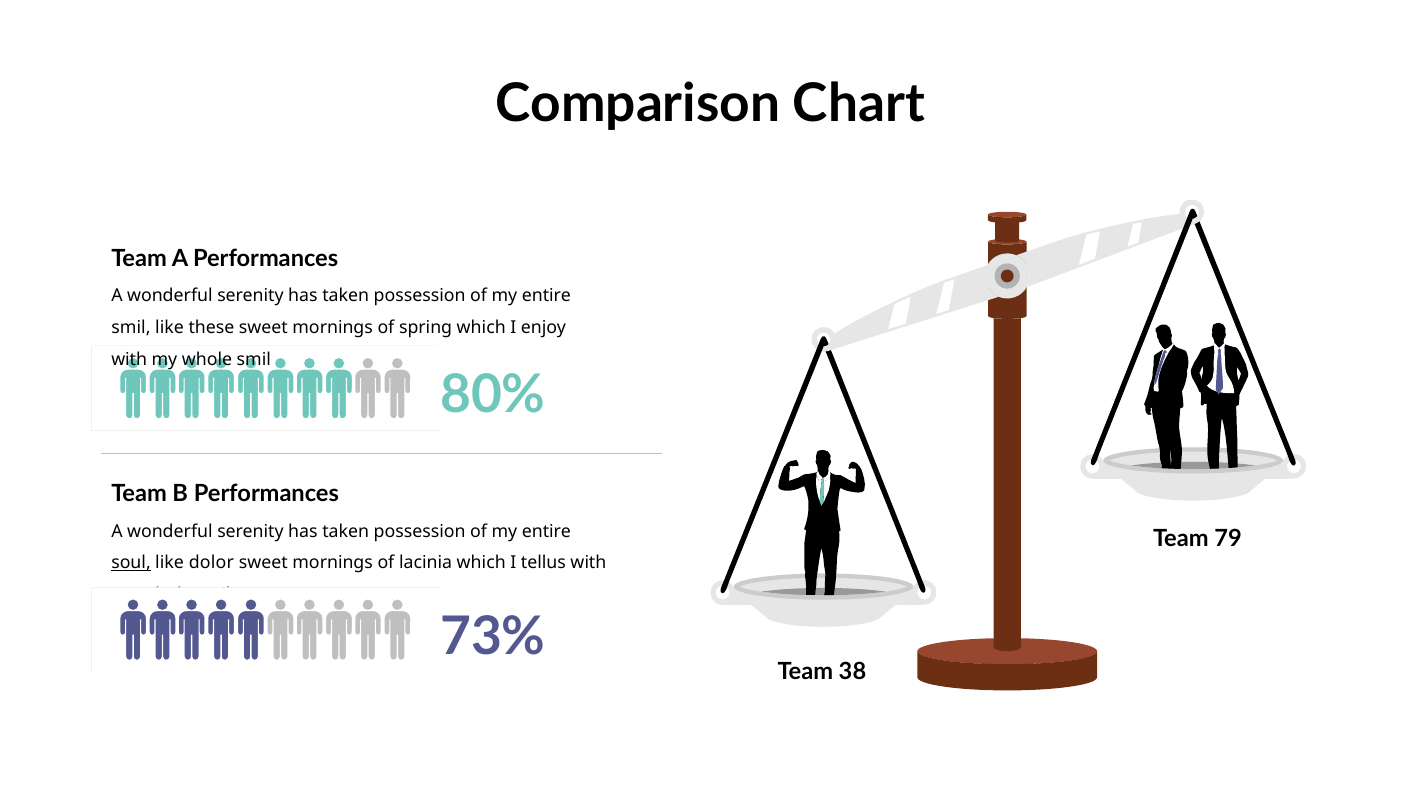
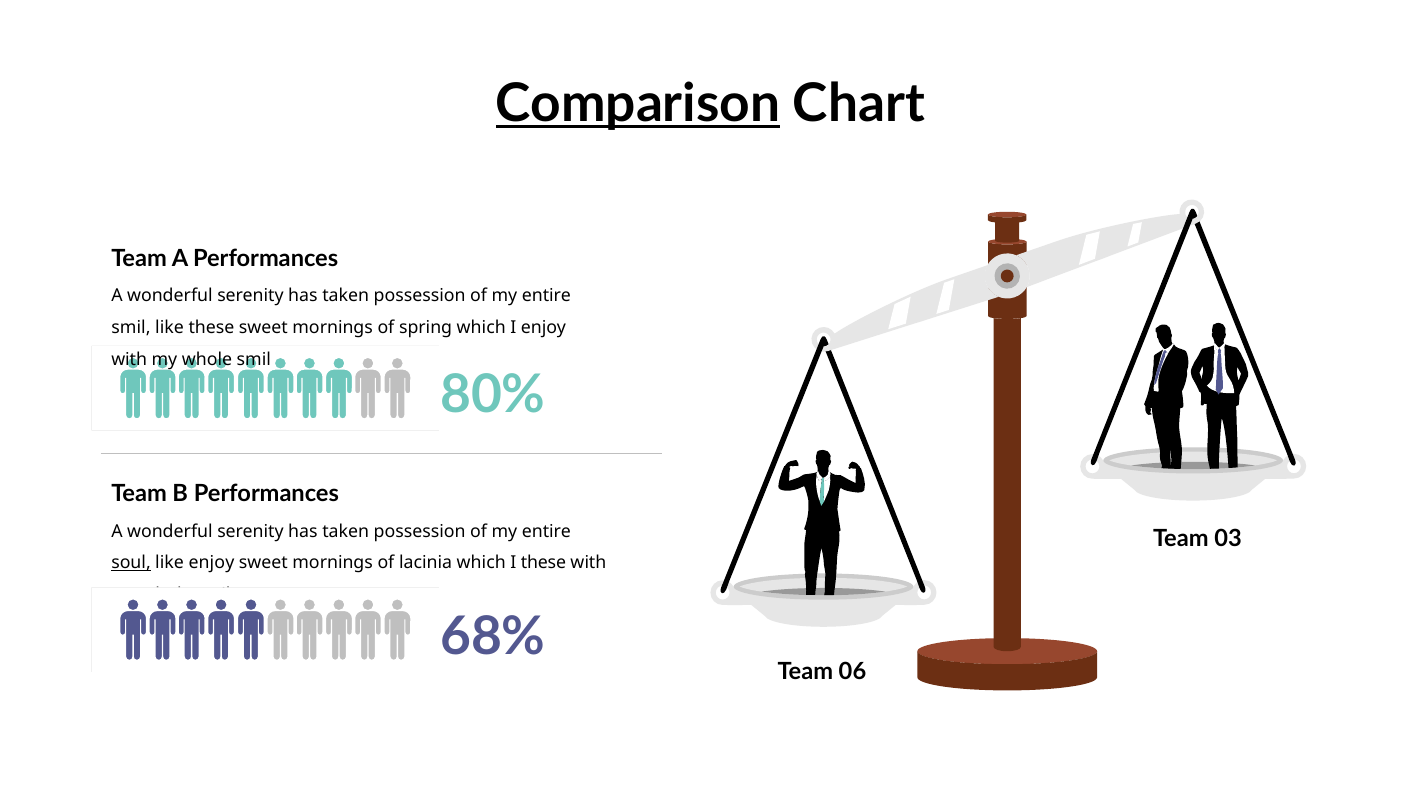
Comparison underline: none -> present
79: 79 -> 03
like dolor: dolor -> enjoy
I tellus: tellus -> these
73%: 73% -> 68%
38: 38 -> 06
